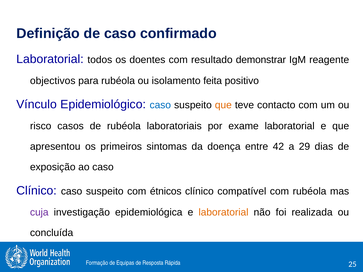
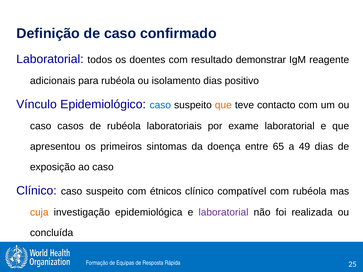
objectivos: objectivos -> adicionais
isolamento feita: feita -> dias
risco at (41, 126): risco -> caso
42: 42 -> 65
29: 29 -> 49
cuja colour: purple -> orange
laboratorial at (223, 212) colour: orange -> purple
